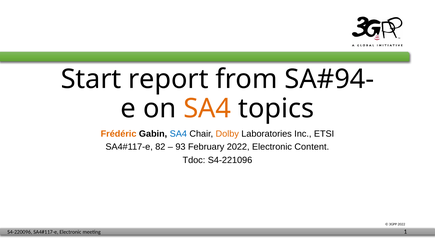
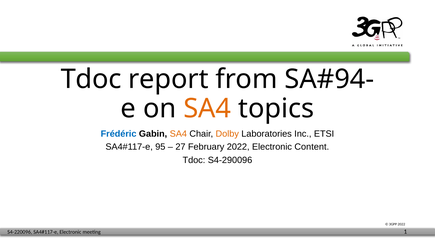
Start at (91, 79): Start -> Tdoc
Frédéric colour: orange -> blue
SA4 at (178, 134) colour: blue -> orange
82: 82 -> 95
93: 93 -> 27
S4-221096: S4-221096 -> S4-290096
